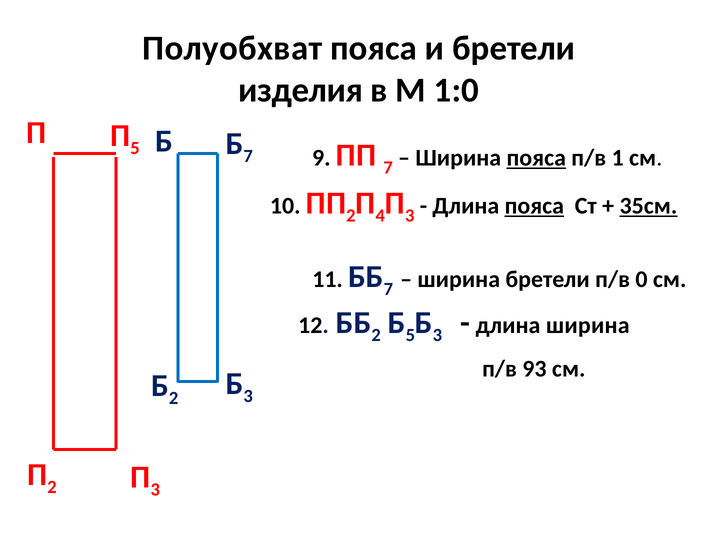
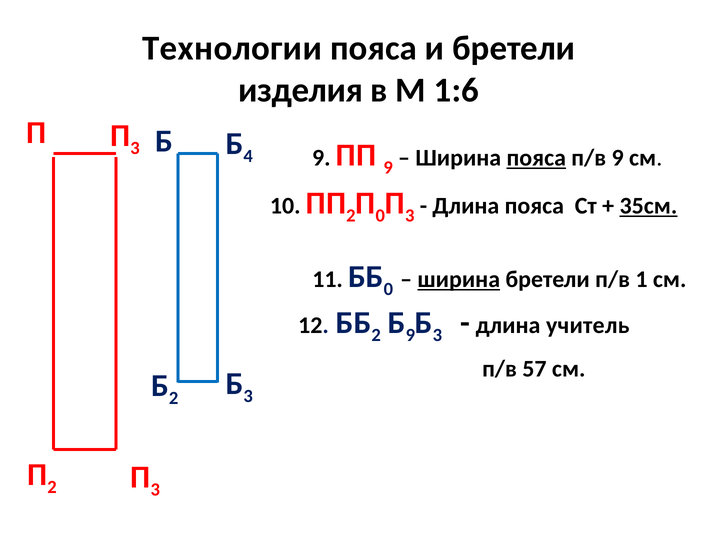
Полуобхват: Полуобхват -> Технологии
1:0: 1:0 -> 1:6
П П 5: 5 -> 3
Б 7: 7 -> 4
ПП 7: 7 -> 9
п/в 1: 1 -> 9
П 4: 4 -> 0
пояса at (534, 206) underline: present -> none
7 at (388, 290): 7 -> 0
ширина at (459, 280) underline: none -> present
0: 0 -> 1
Б 5: 5 -> 9
длина ширина: ширина -> учитель
93: 93 -> 57
